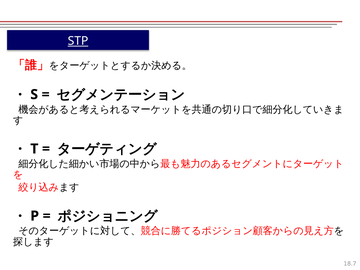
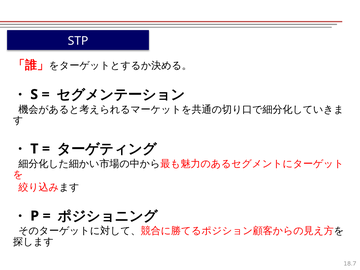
STP underline: present -> none
